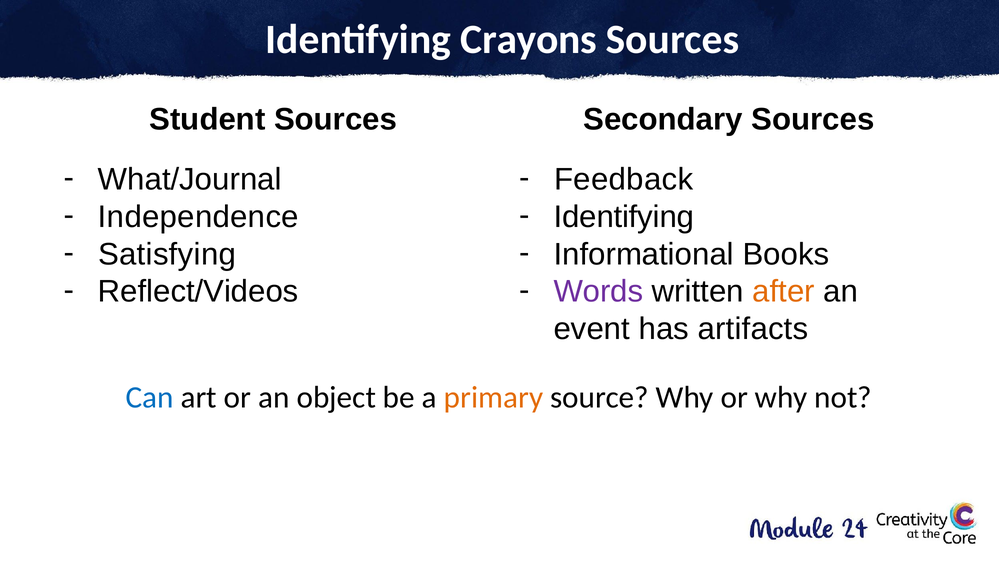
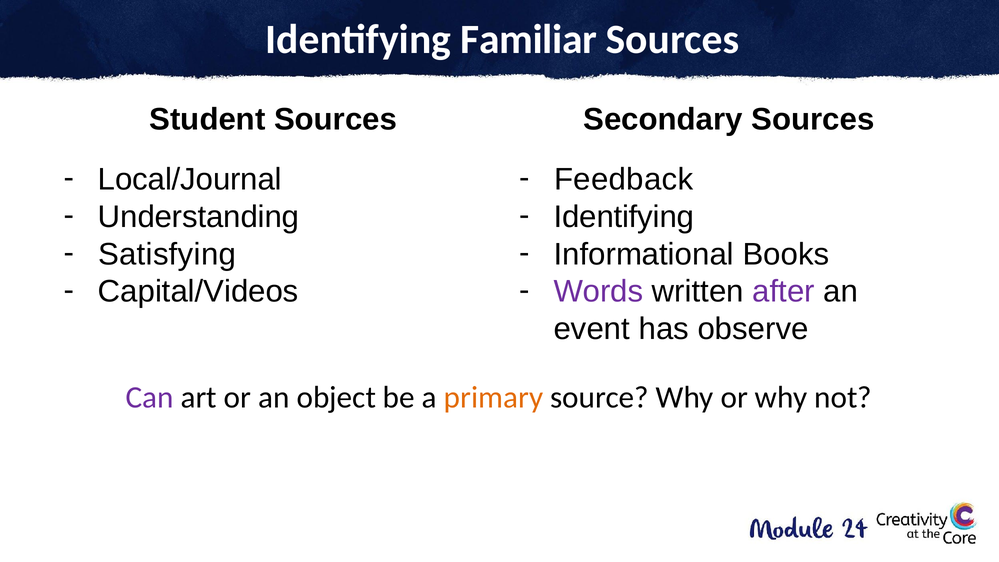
Crayons: Crayons -> Familiar
What/Journal: What/Journal -> Local/Journal
Independence: Independence -> Understanding
Reflect/Videos: Reflect/Videos -> Capital/Videos
after colour: orange -> purple
artifacts: artifacts -> observe
Can colour: blue -> purple
